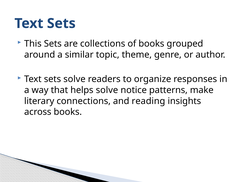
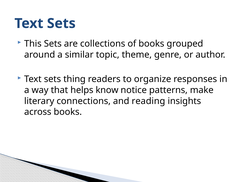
sets solve: solve -> thing
helps solve: solve -> know
